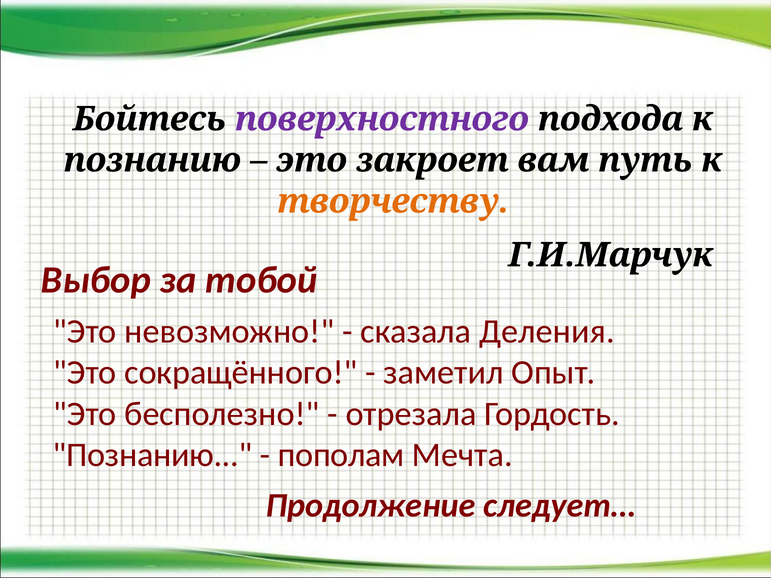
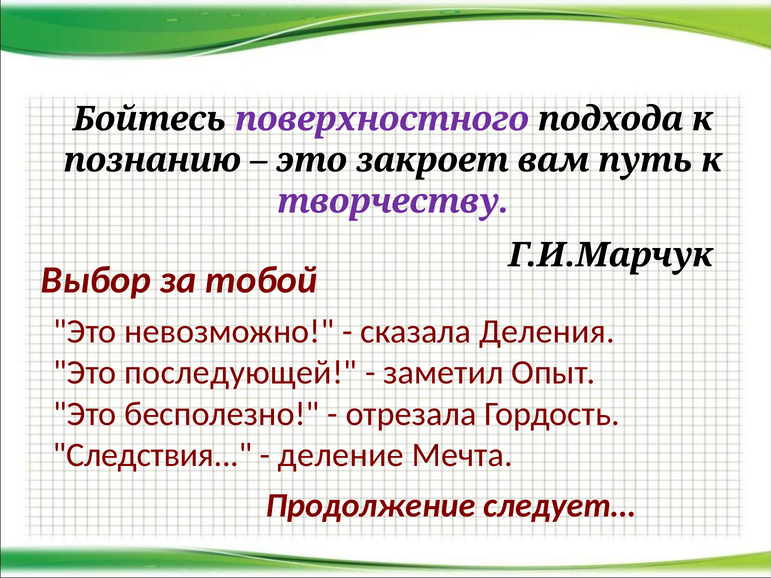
творчеству colour: orange -> purple
сокращённого: сокращённого -> последующей
Познанию at (153, 455): Познанию -> Следствия
пополам: пополам -> деление
